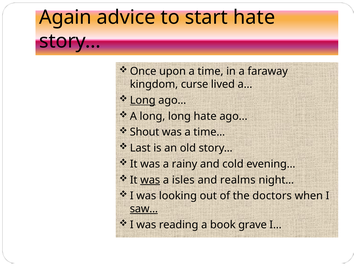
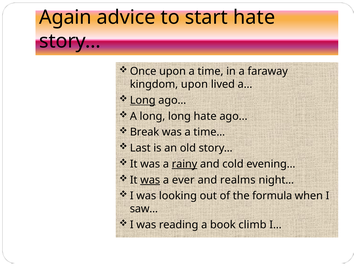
kingdom curse: curse -> upon
Shout: Shout -> Break
rainy underline: none -> present
isles: isles -> ever
doctors: doctors -> formula
saw… underline: present -> none
grave: grave -> climb
